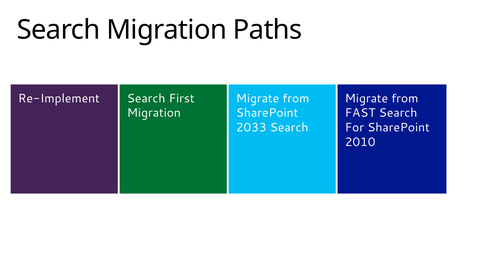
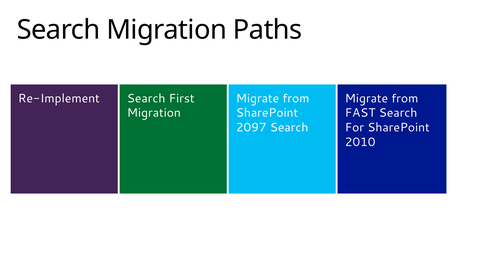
2033: 2033 -> 2097
